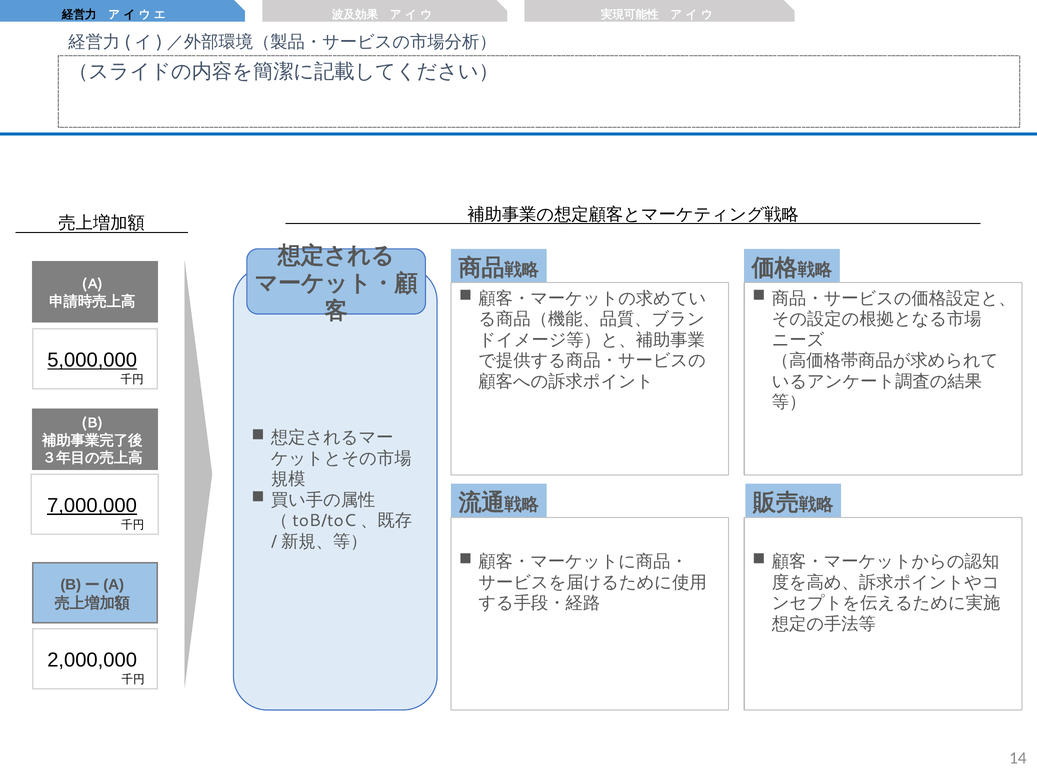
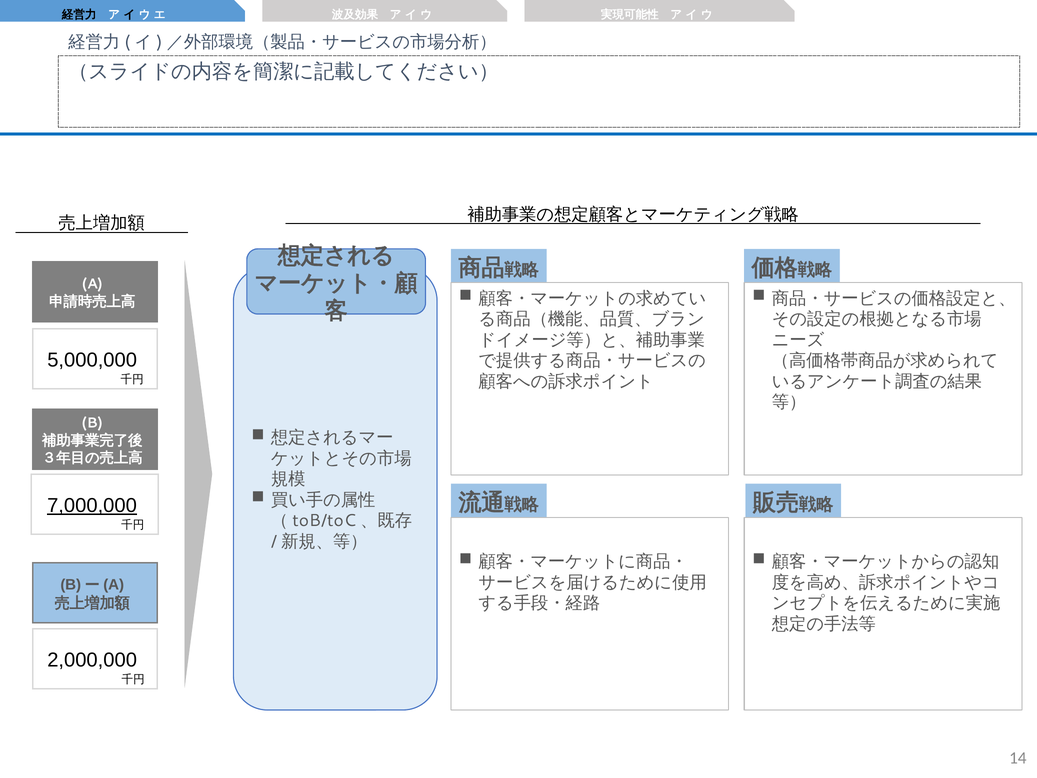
5,000,000 underline: present -> none
